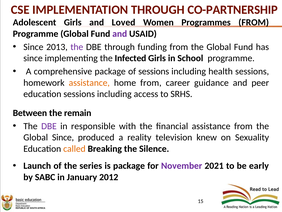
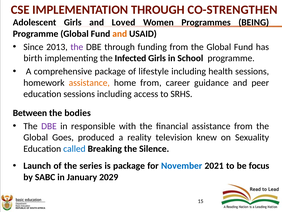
CO-PARTNERSHIP: CO-PARTNERSHIP -> CO-STRENGTHEN
Programmes FROM: FROM -> BEING
and at (120, 34) colour: purple -> orange
since at (33, 58): since -> birth
of sessions: sessions -> lifestyle
remain: remain -> bodies
Global Since: Since -> Goes
called colour: orange -> blue
November colour: purple -> blue
early: early -> focus
2012: 2012 -> 2029
